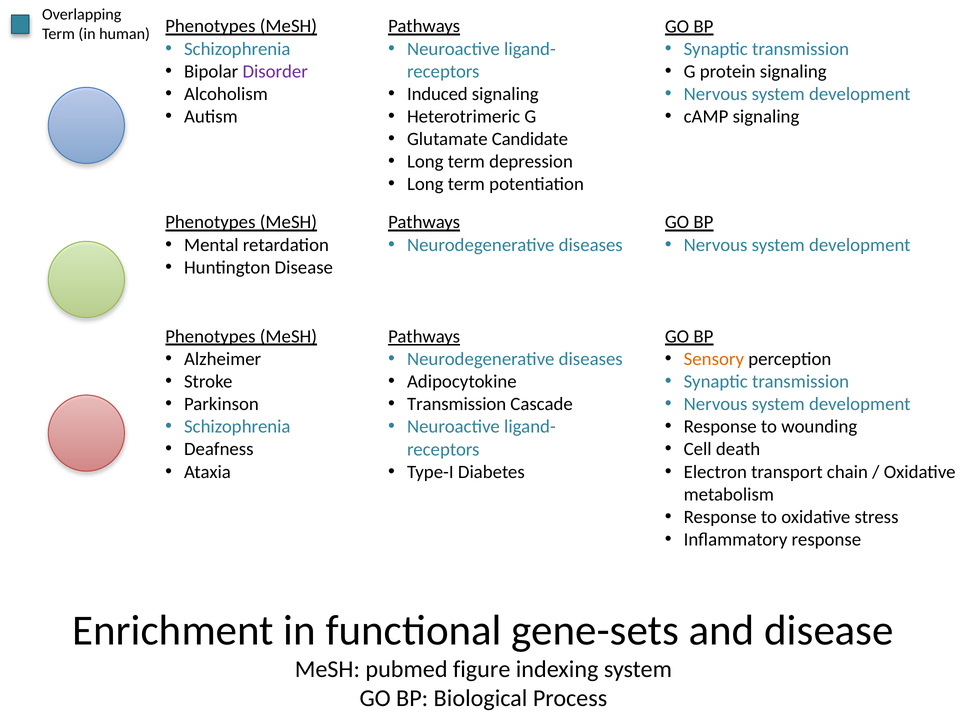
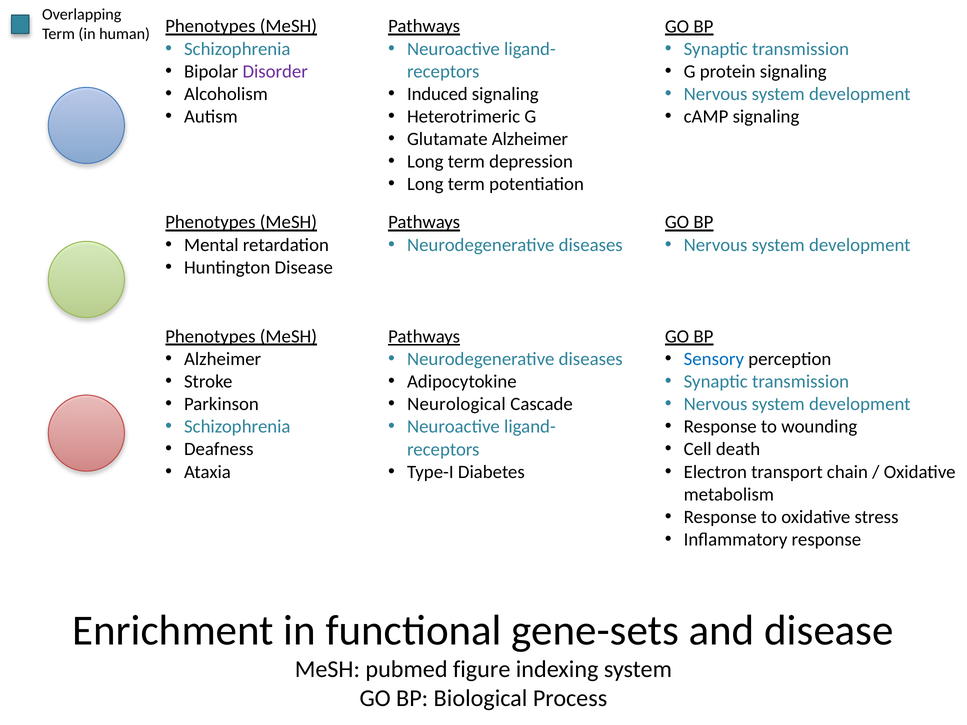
Glutamate Candidate: Candidate -> Alzheimer
Sensory colour: orange -> blue
Transmission at (457, 404): Transmission -> Neurological
